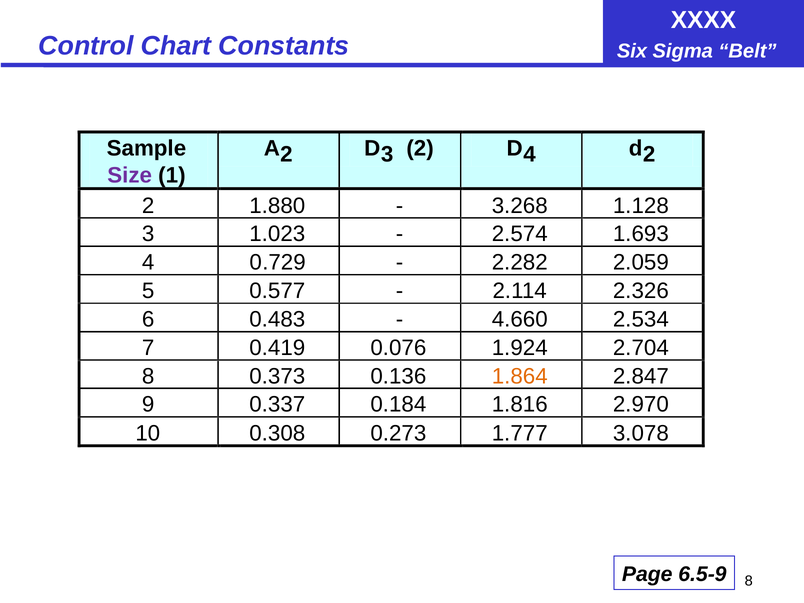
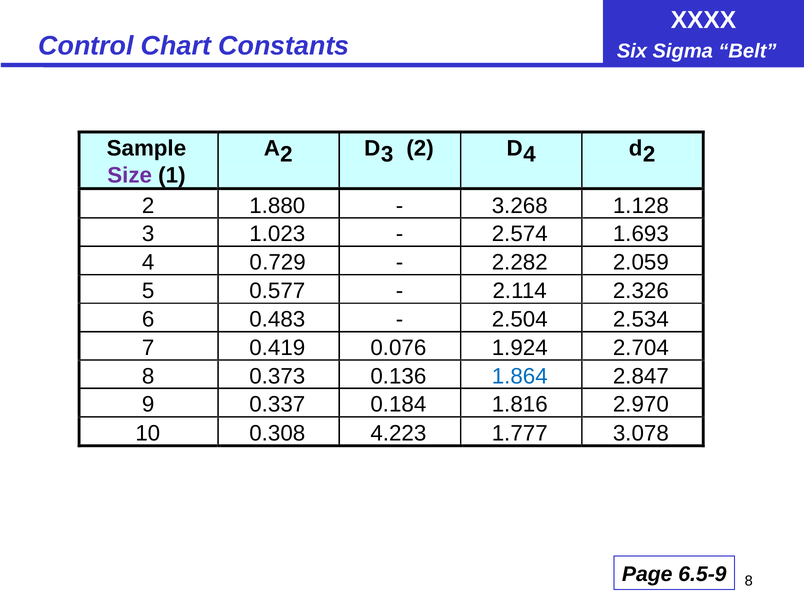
4.660: 4.660 -> 2.504
1.864 colour: orange -> blue
0.273: 0.273 -> 4.223
